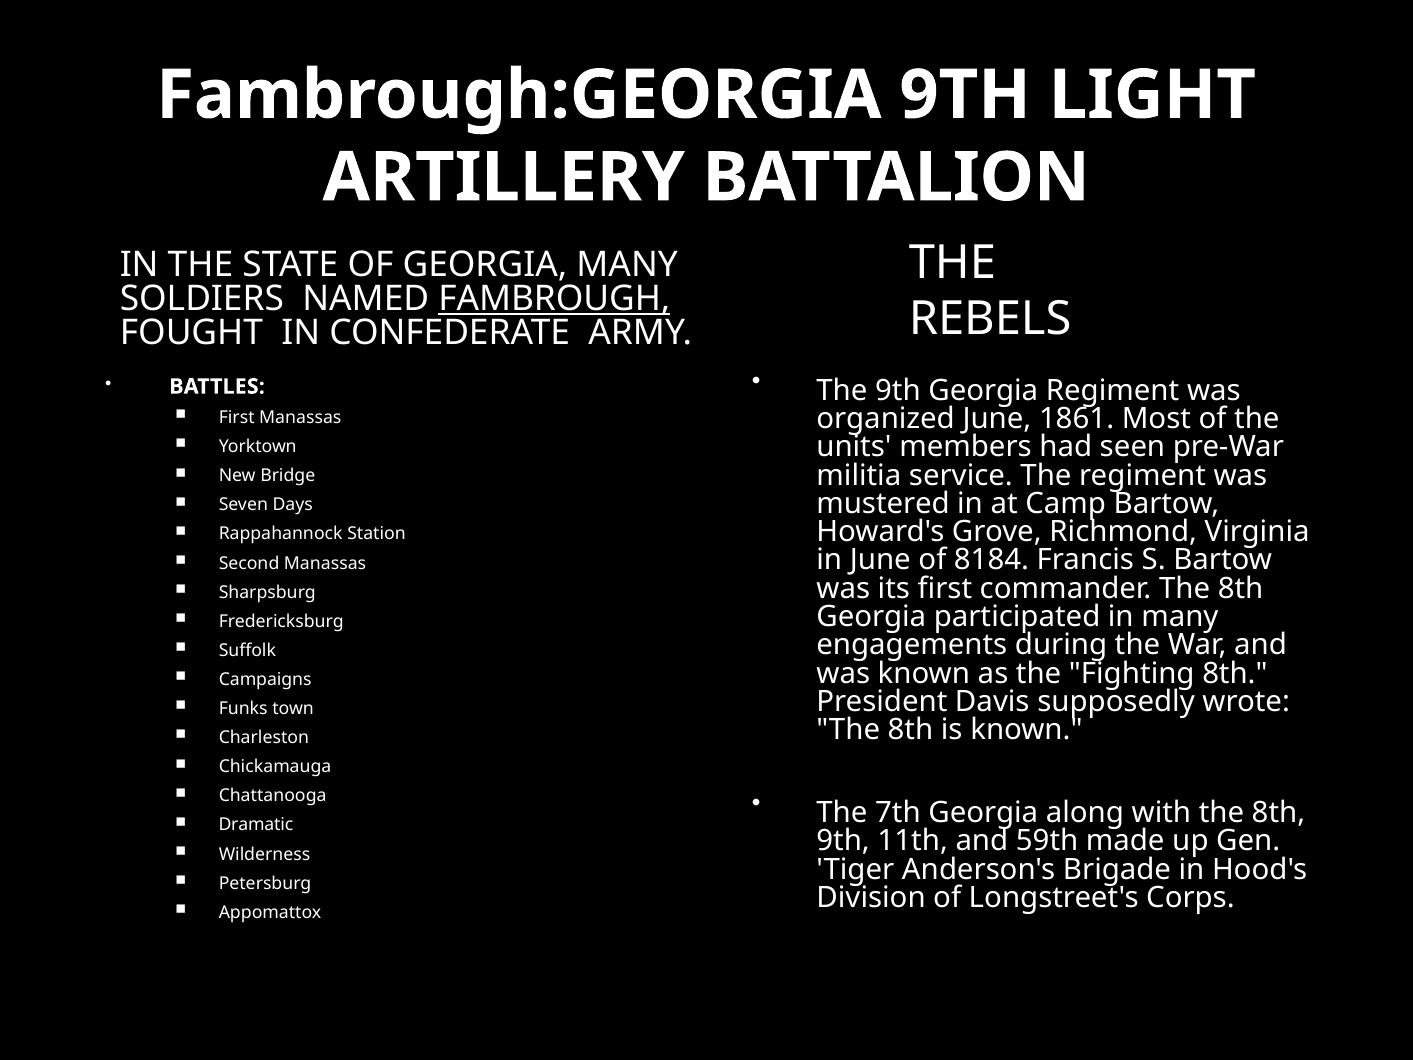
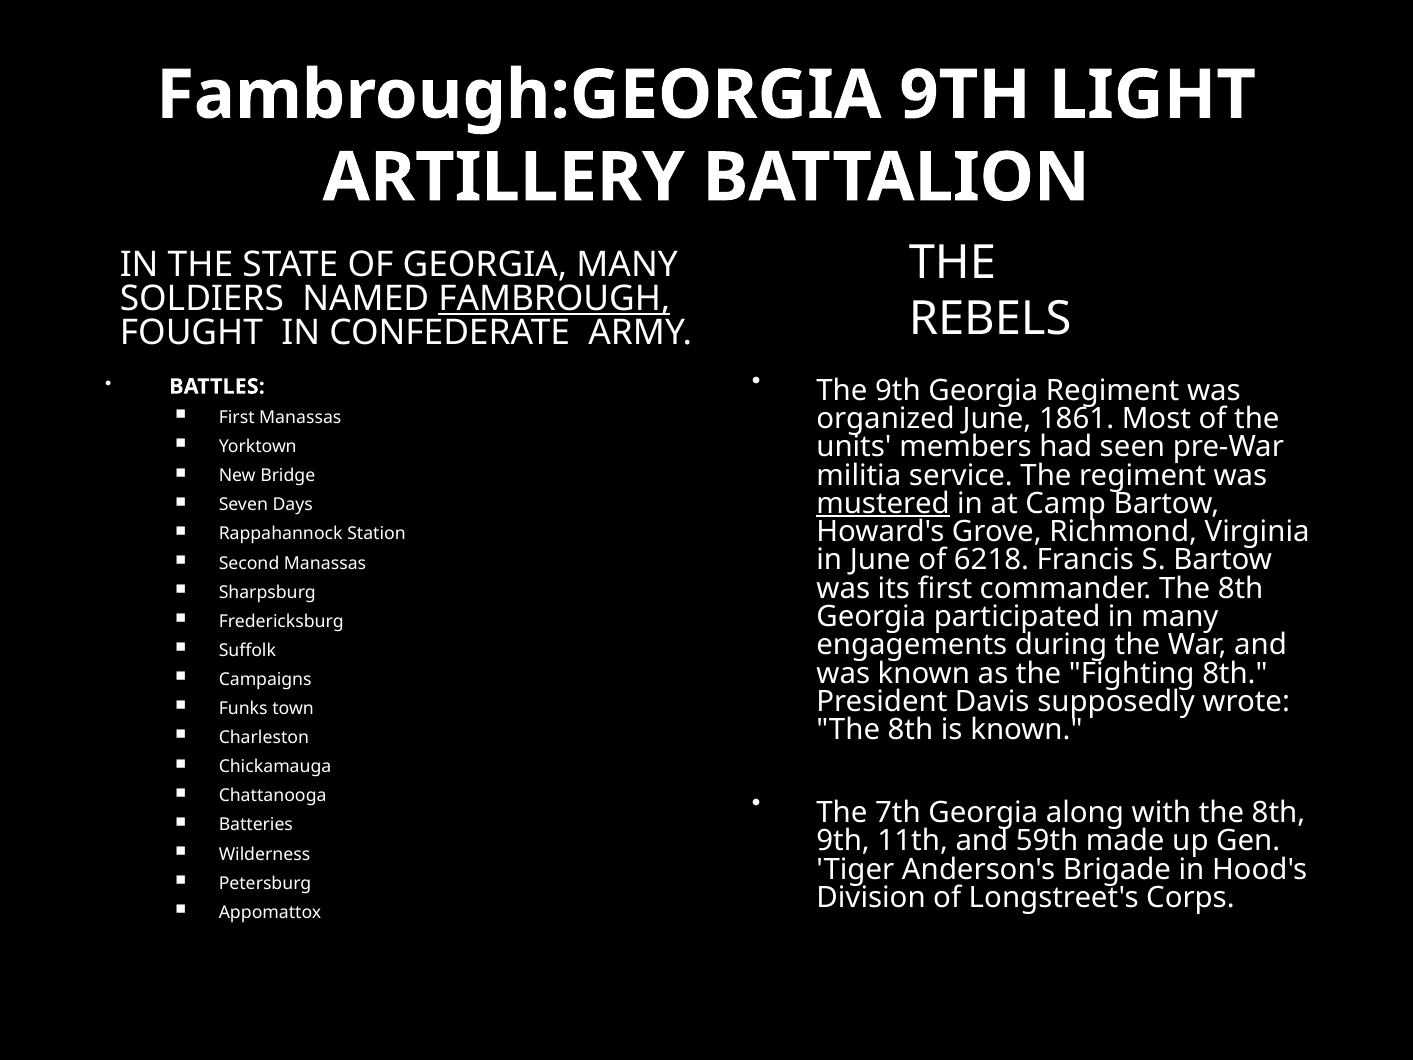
mustered underline: none -> present
8184: 8184 -> 6218
Dramatic: Dramatic -> Batteries
